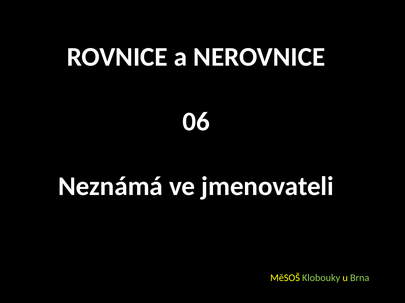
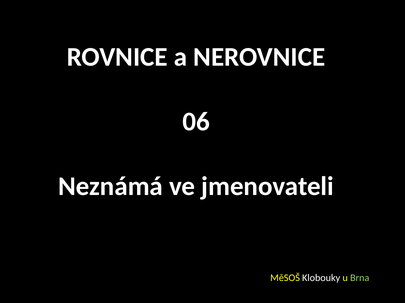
Klobouky colour: light green -> white
